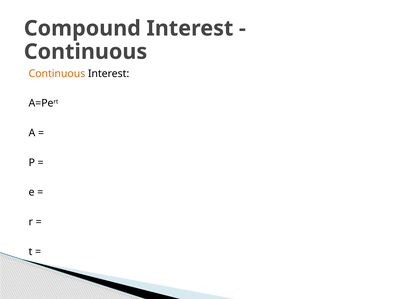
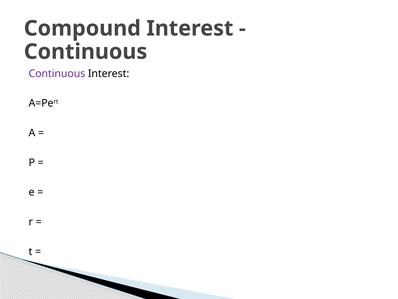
Continuous at (57, 73) colour: orange -> purple
